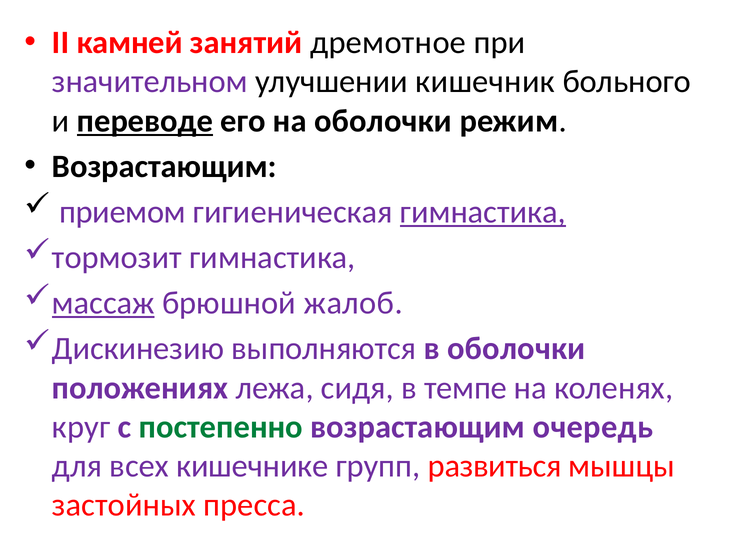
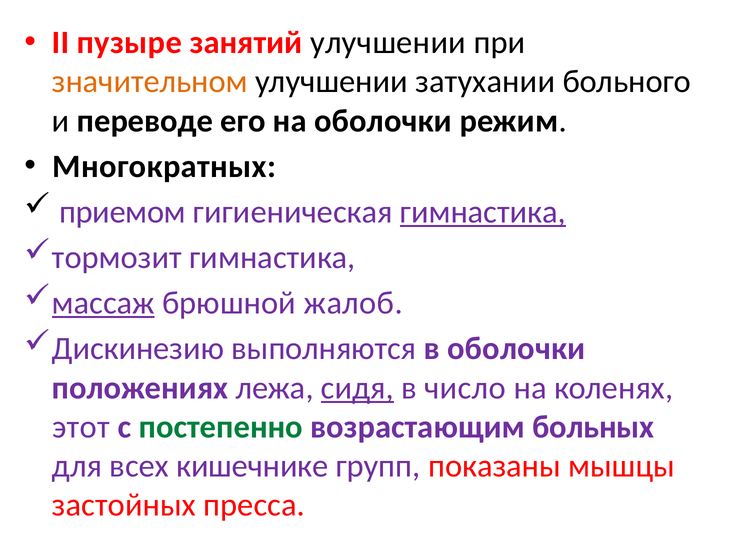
камней: камней -> пузыре
занятий дремотное: дремотное -> улучшении
значительном colour: purple -> orange
кишечник: кишечник -> затухании
переводе underline: present -> none
Возрастающим at (164, 166): Возрастающим -> Многократных
сидя underline: none -> present
темпе: темпе -> число
круг: круг -> этот
очередь: очередь -> больных
развиться: развиться -> показаны
